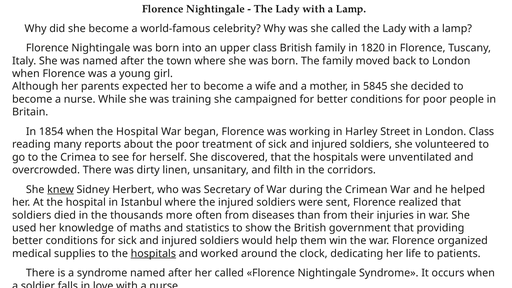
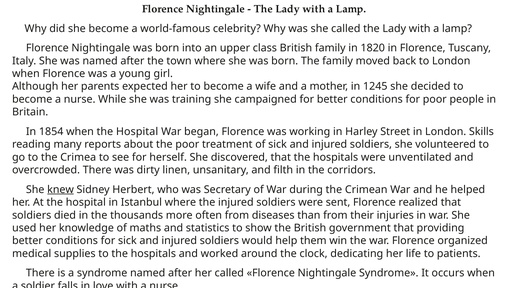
5845: 5845 -> 1245
London Class: Class -> Skills
hospitals at (153, 254) underline: present -> none
